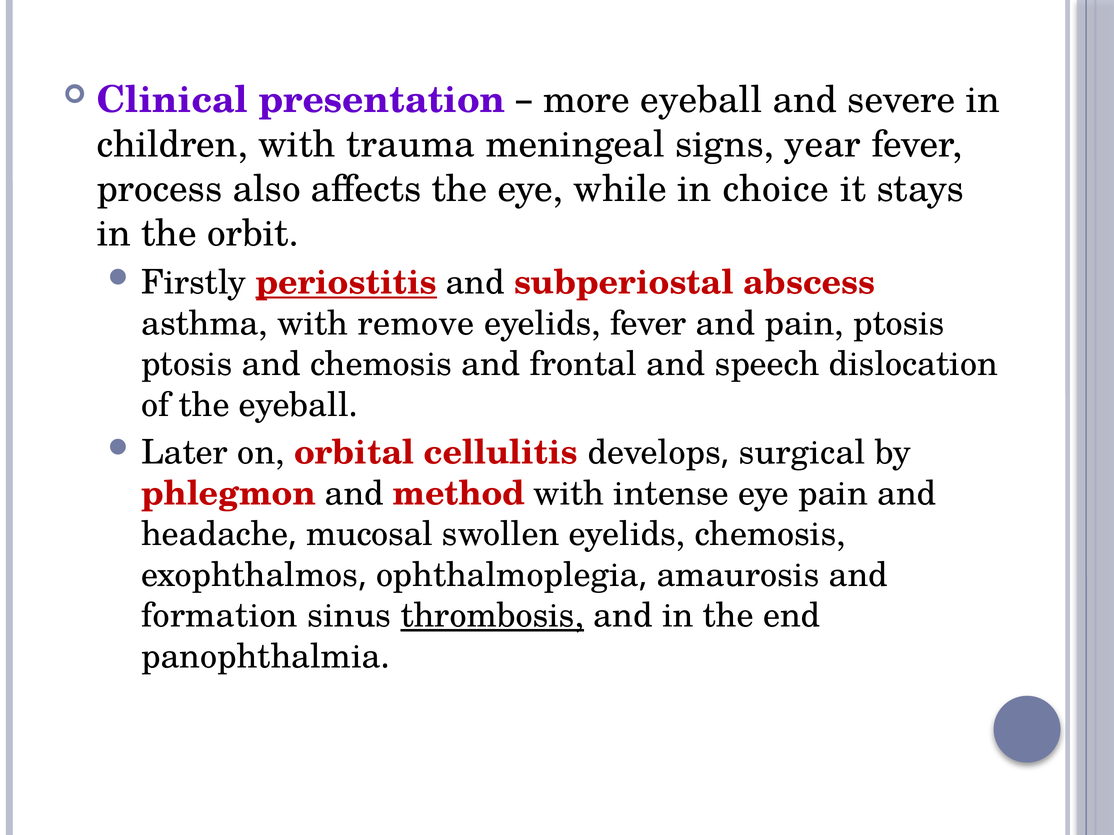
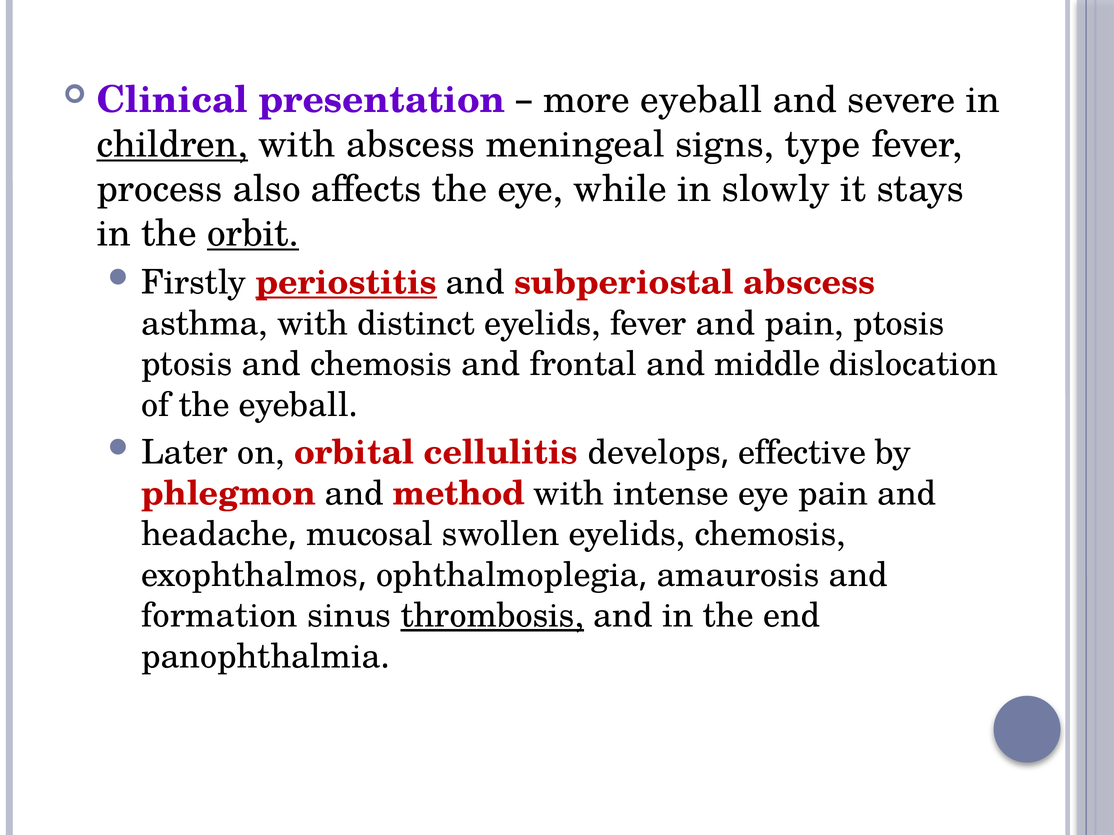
children underline: none -> present
with trauma: trauma -> abscess
year: year -> type
choice: choice -> slowly
orbit underline: none -> present
remove: remove -> distinct
speech: speech -> middle
surgical: surgical -> effective
